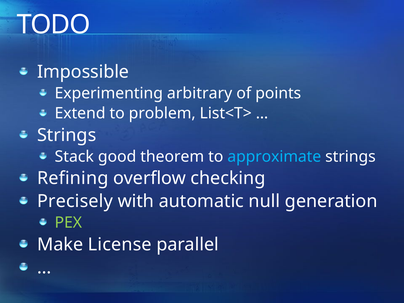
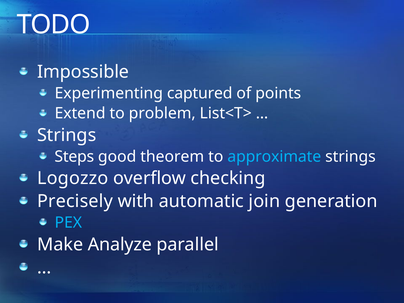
arbitrary: arbitrary -> captured
Stack: Stack -> Steps
Refining: Refining -> Logozzo
null: null -> join
PEX colour: light green -> light blue
License: License -> Analyze
